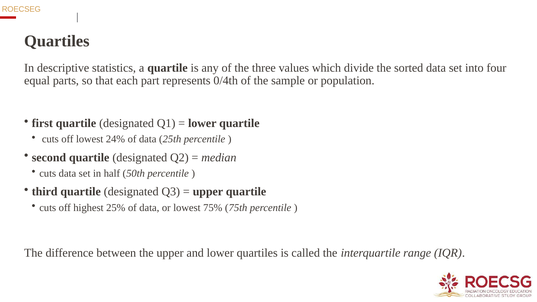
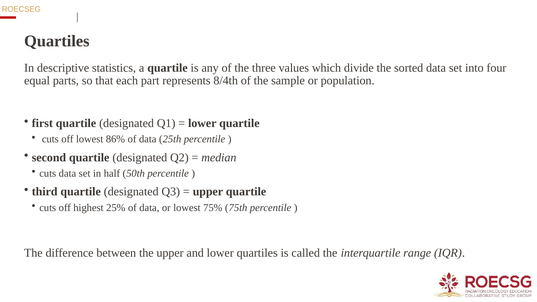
0/4th: 0/4th -> 8/4th
24%: 24% -> 86%
